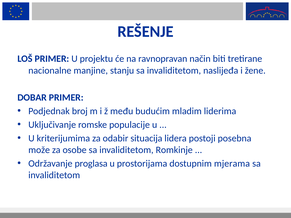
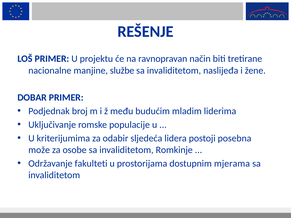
stanju: stanju -> službe
situacija: situacija -> sljedeća
proglasa: proglasa -> fakulteti
